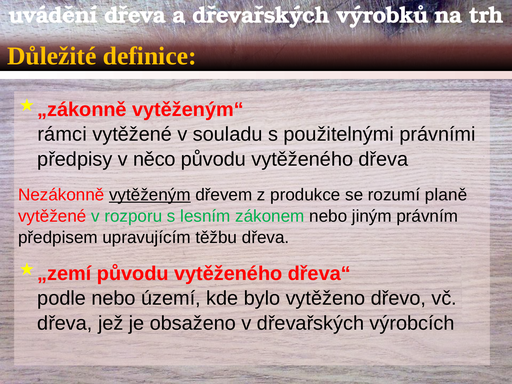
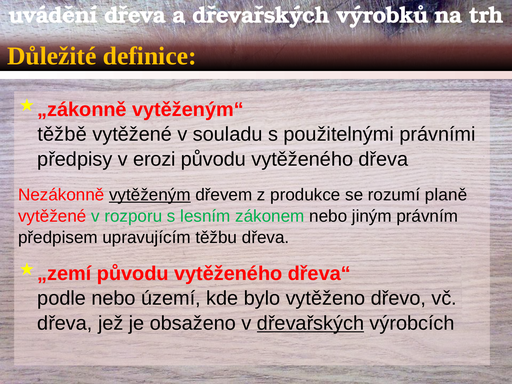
rámci: rámci -> těžbě
něco: něco -> erozi
dřevařských at (311, 323) underline: none -> present
